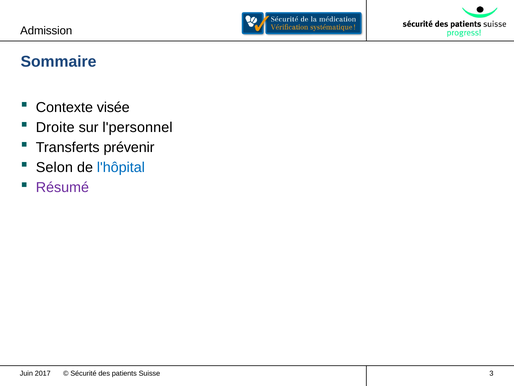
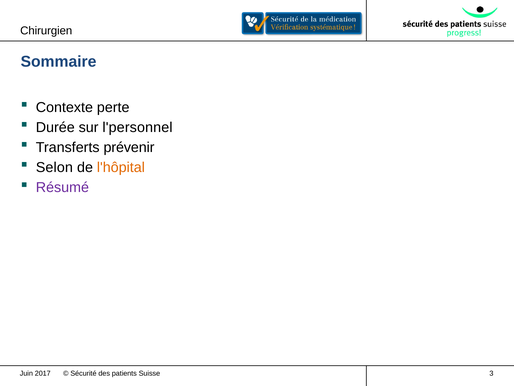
Admission: Admission -> Chirurgien
visée: visée -> perte
Droite: Droite -> Durée
l'hôpital colour: blue -> orange
